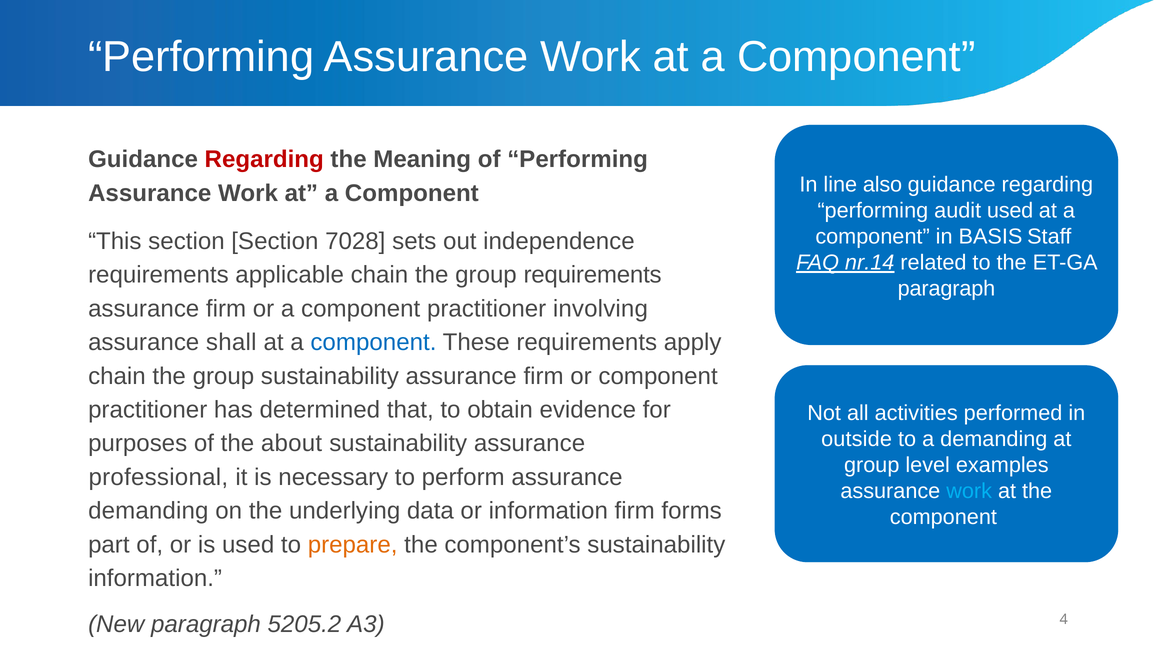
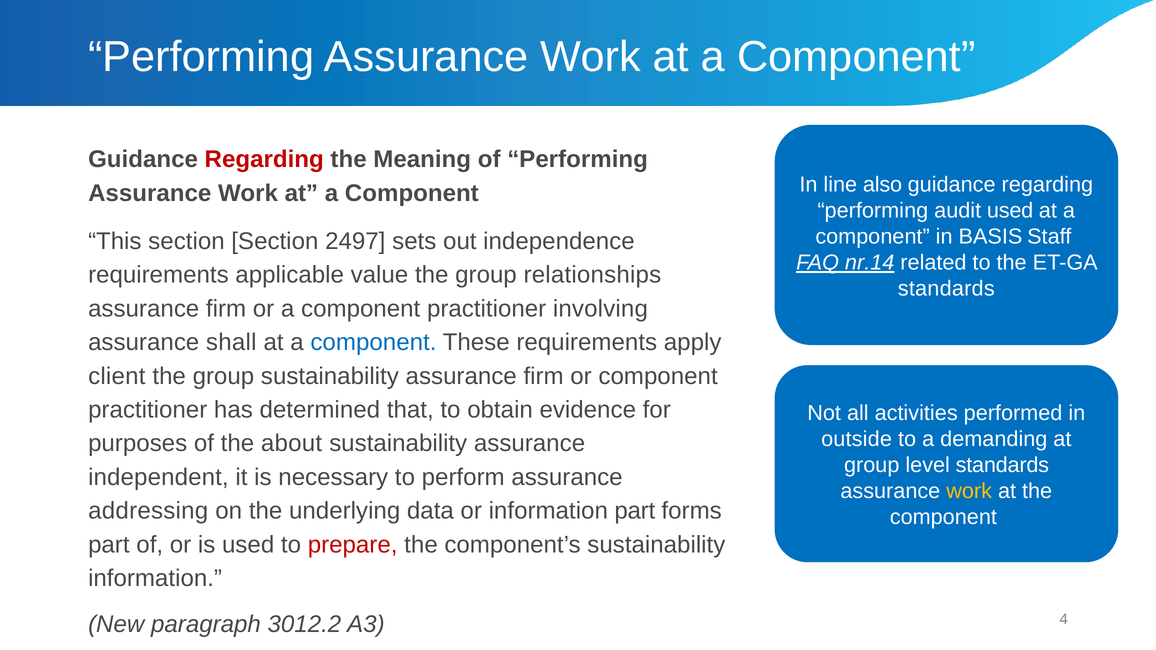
7028: 7028 -> 2497
applicable chain: chain -> value
group requirements: requirements -> relationships
paragraph at (946, 289): paragraph -> standards
chain at (117, 376): chain -> client
level examples: examples -> standards
professional: professional -> independent
work at (969, 491) colour: light blue -> yellow
demanding at (148, 511): demanding -> addressing
information firm: firm -> part
prepare colour: orange -> red
5205.2: 5205.2 -> 3012.2
